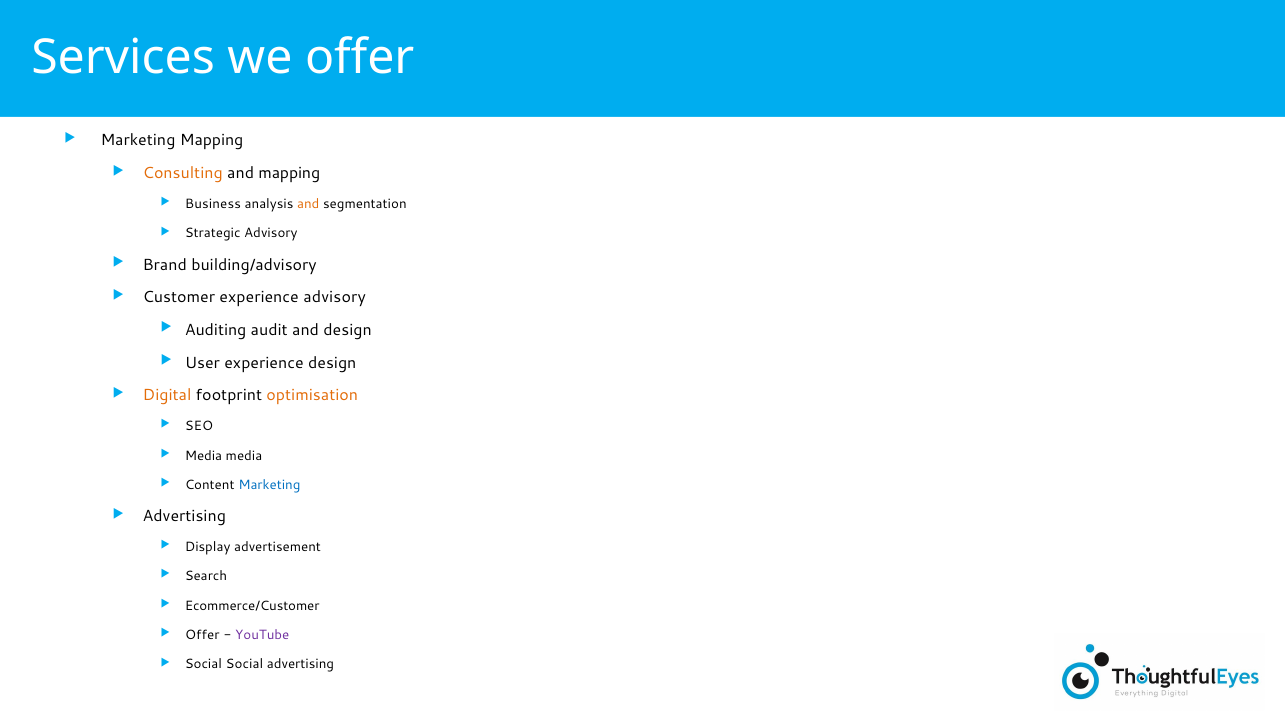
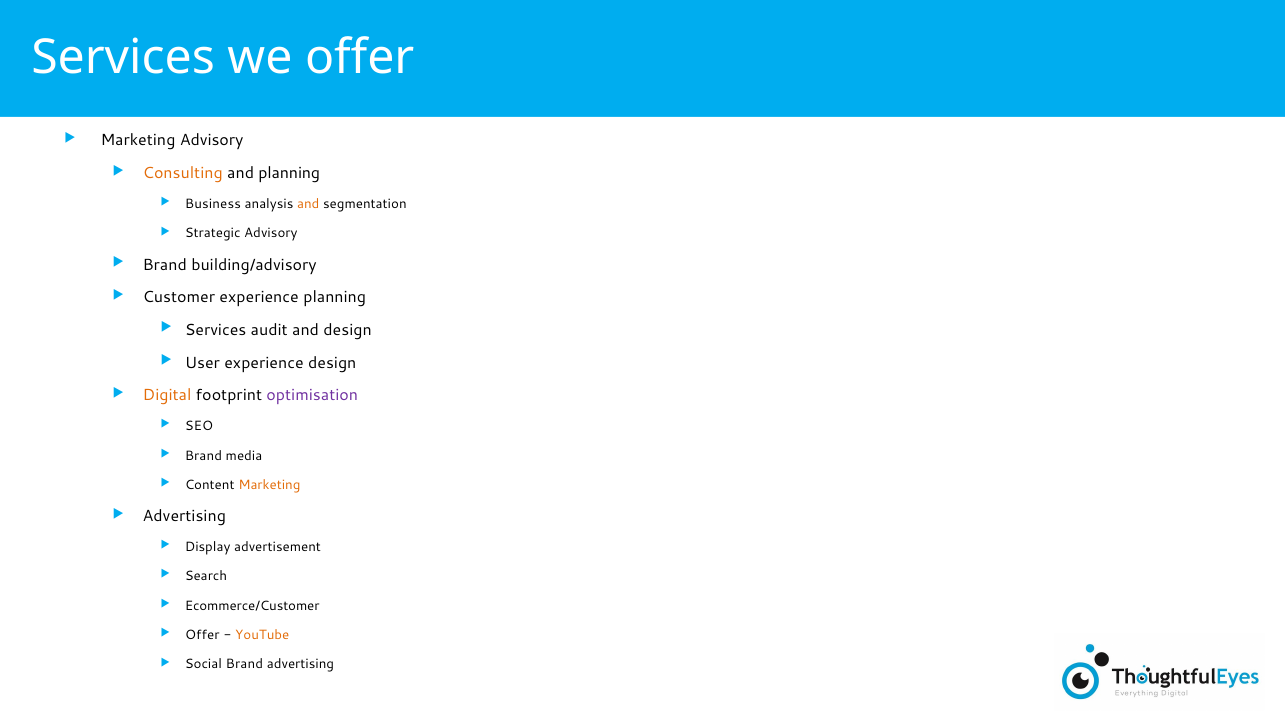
Marketing Mapping: Mapping -> Advisory
and mapping: mapping -> planning
experience advisory: advisory -> planning
Auditing at (216, 330): Auditing -> Services
optimisation colour: orange -> purple
Media at (203, 456): Media -> Brand
Marketing at (269, 485) colour: blue -> orange
YouTube colour: purple -> orange
Social Social: Social -> Brand
